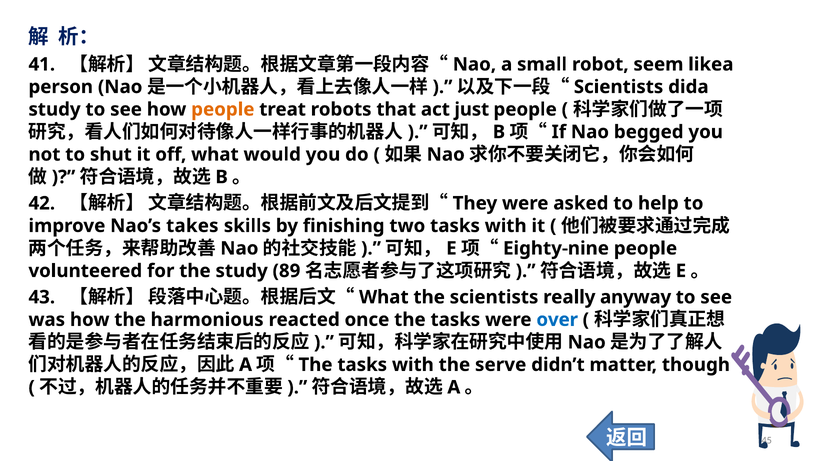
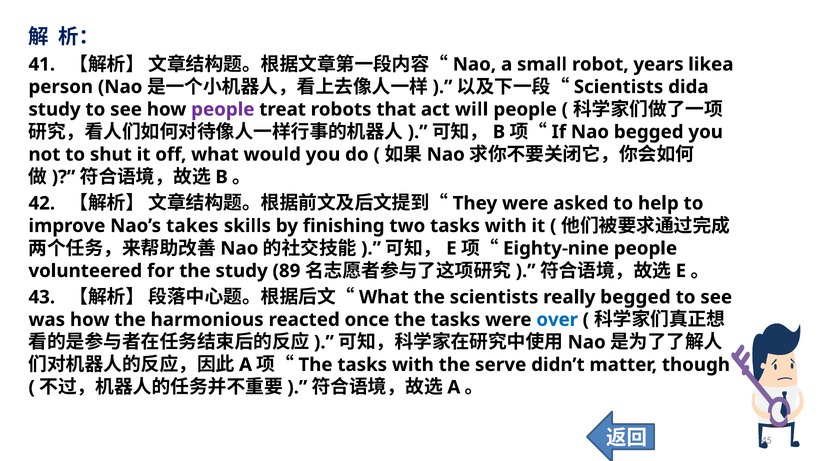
seem: seem -> years
people at (223, 109) colour: orange -> purple
just: just -> will
really anyway: anyway -> begged
